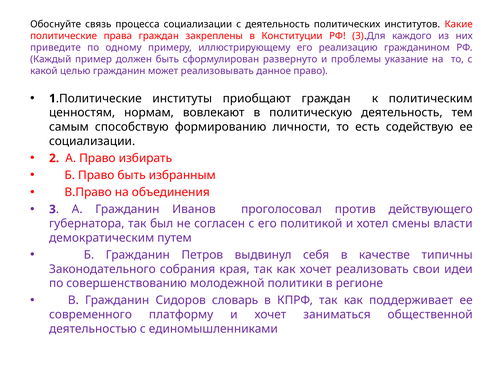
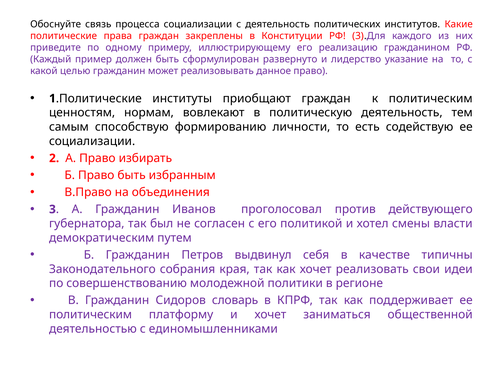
проблемы: проблемы -> лидерство
современного at (90, 315): современного -> политическим
